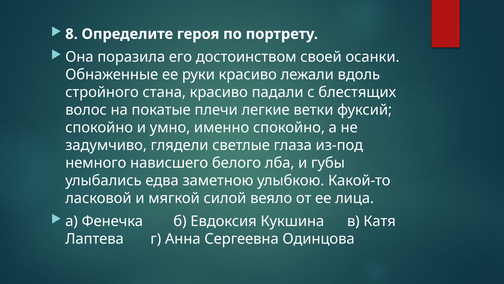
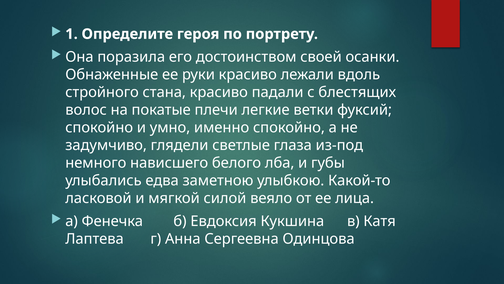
8: 8 -> 1
